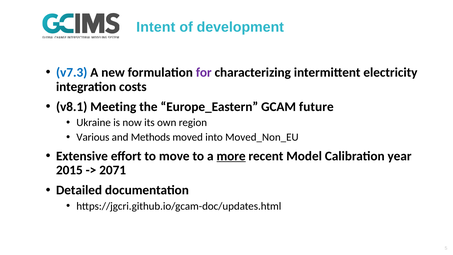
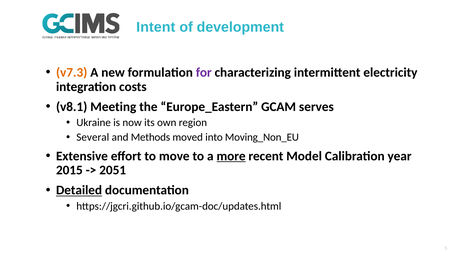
v7.3 colour: blue -> orange
future: future -> serves
Various: Various -> Several
Moved_Non_EU: Moved_Non_EU -> Moving_Non_EU
2071: 2071 -> 2051
Detailed underline: none -> present
